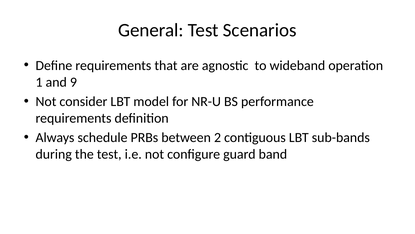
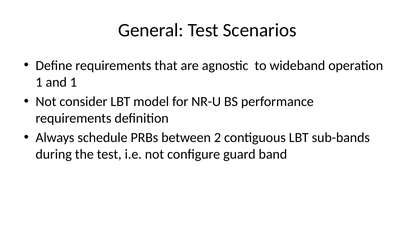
and 9: 9 -> 1
